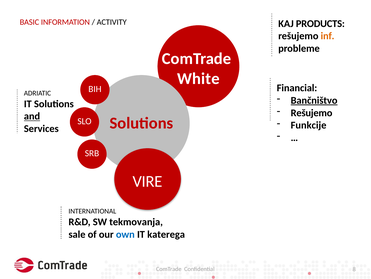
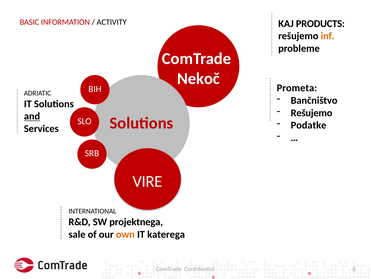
White: White -> Nekoč
Financial: Financial -> Prometa
Bančništvo underline: present -> none
Funkcije: Funkcije -> Podatke
tekmovanja: tekmovanja -> projektnega
own colour: blue -> orange
